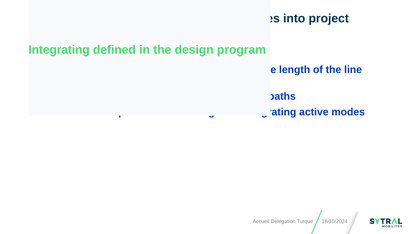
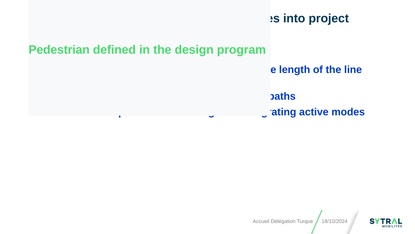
Integrating at (59, 50): Integrating -> Pedestrian
